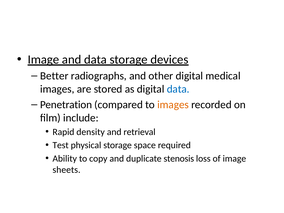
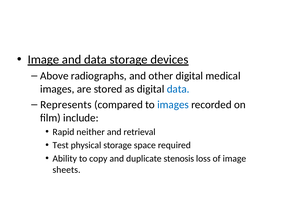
Better: Better -> Above
Penetration: Penetration -> Represents
images at (173, 105) colour: orange -> blue
density: density -> neither
